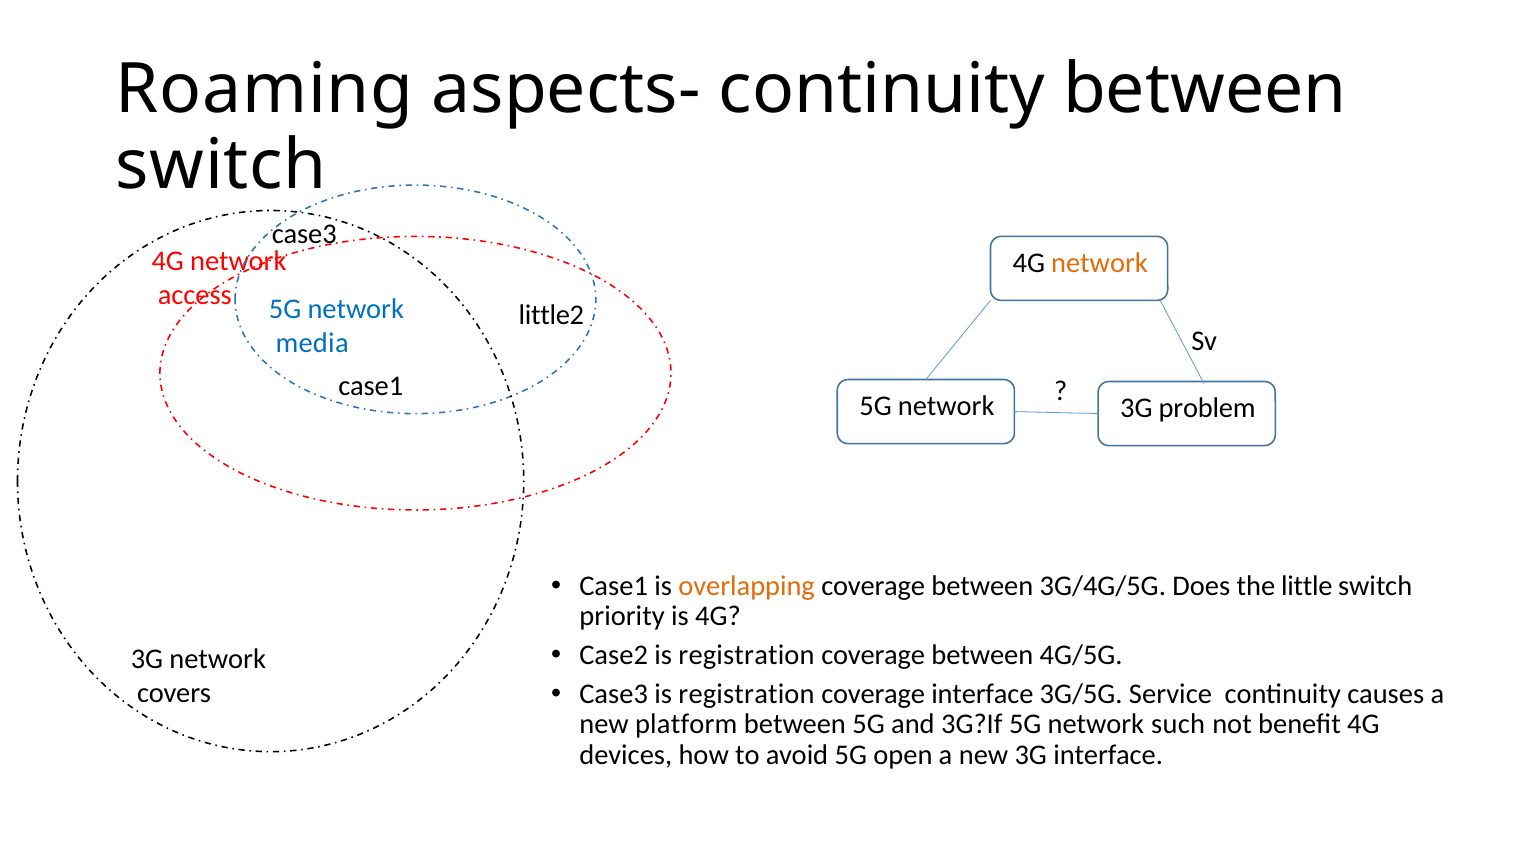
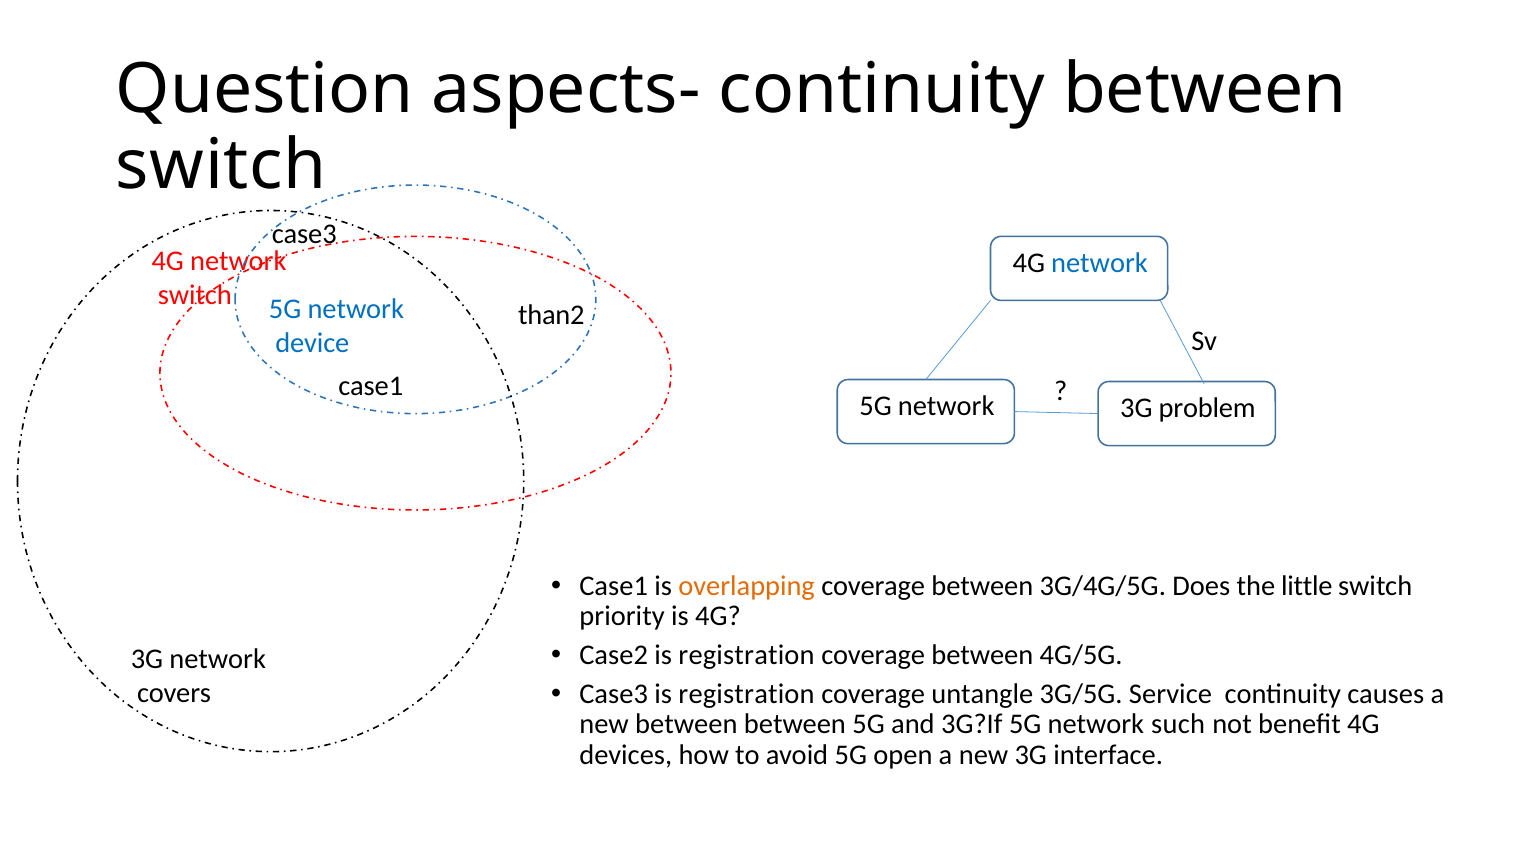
Roaming: Roaming -> Question
network at (1099, 263) colour: orange -> blue
access at (195, 295): access -> switch
little2: little2 -> than2
media: media -> device
coverage interface: interface -> untangle
new platform: platform -> between
